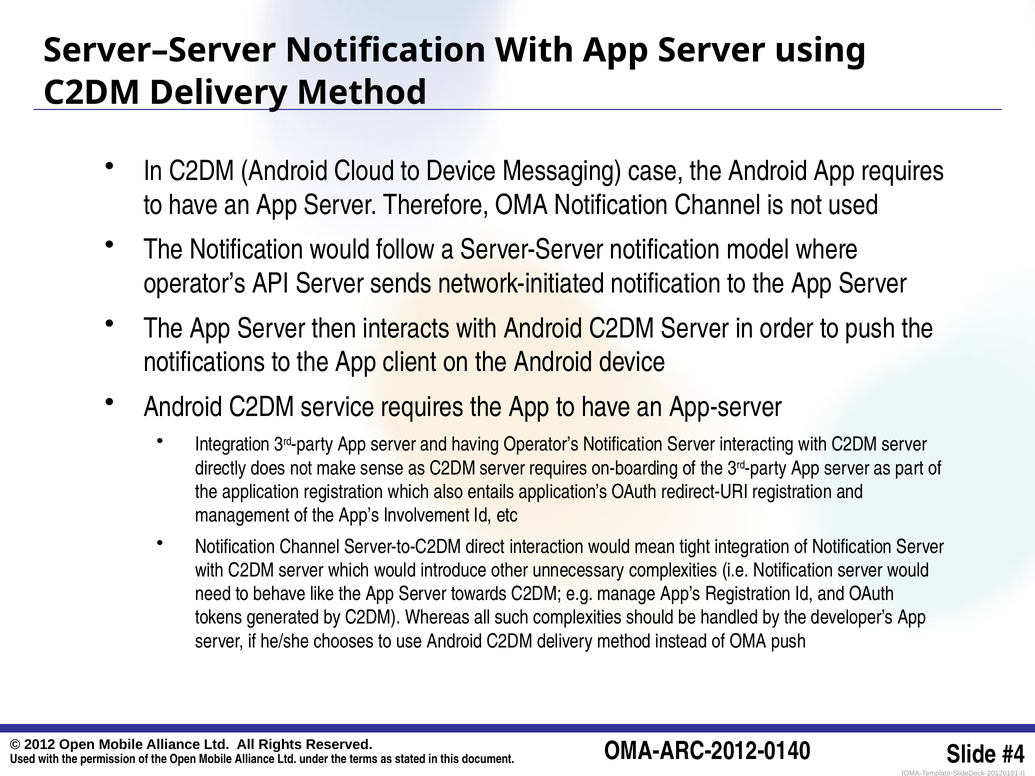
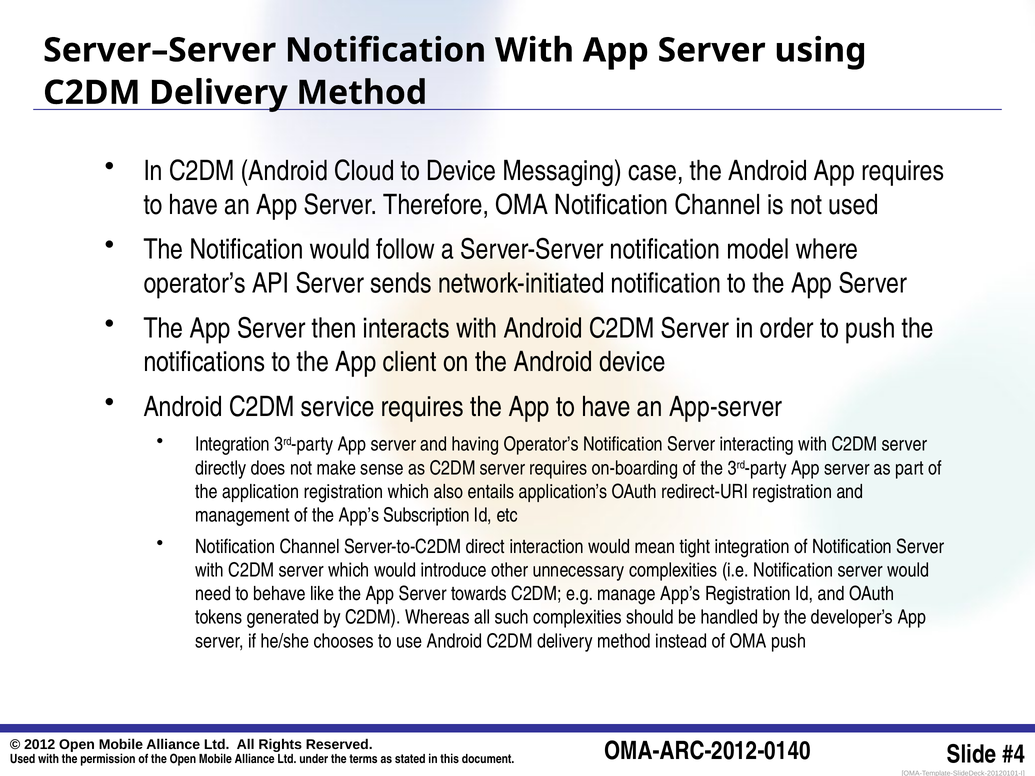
Involvement: Involvement -> Subscription
